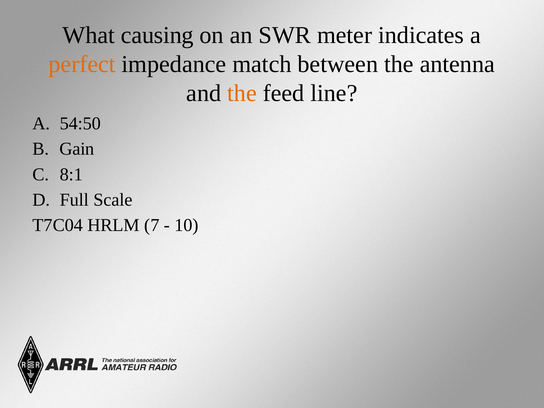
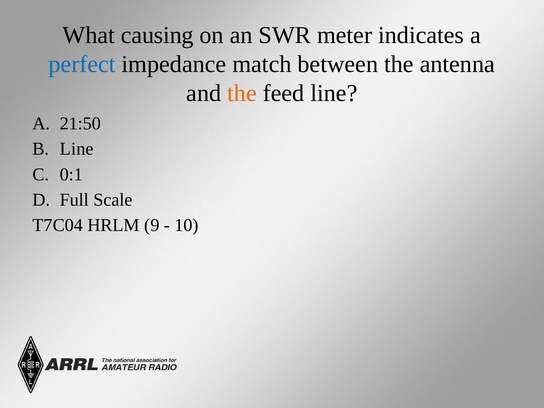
perfect colour: orange -> blue
54:50: 54:50 -> 21:50
Gain at (77, 149): Gain -> Line
8:1: 8:1 -> 0:1
7: 7 -> 9
